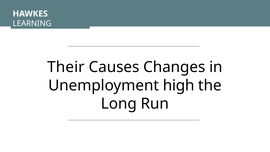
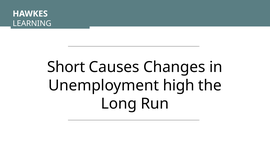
Their: Their -> Short
